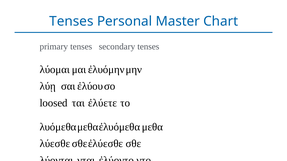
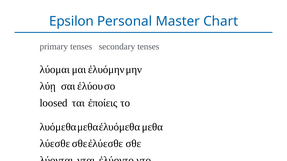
Tenses at (71, 21): Tenses -> Epsilon
ἐλύετε: ἐλύετε -> ἐποίεις
